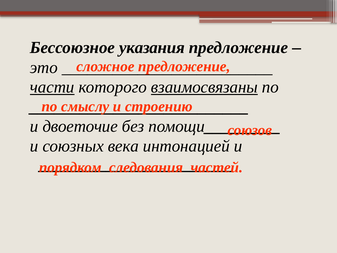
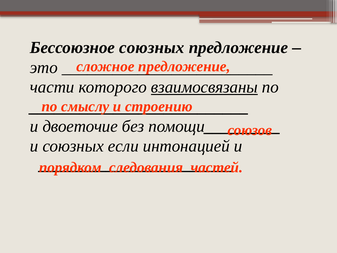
Бессоюзное указания: указания -> союзных
части underline: present -> none
века: века -> если
